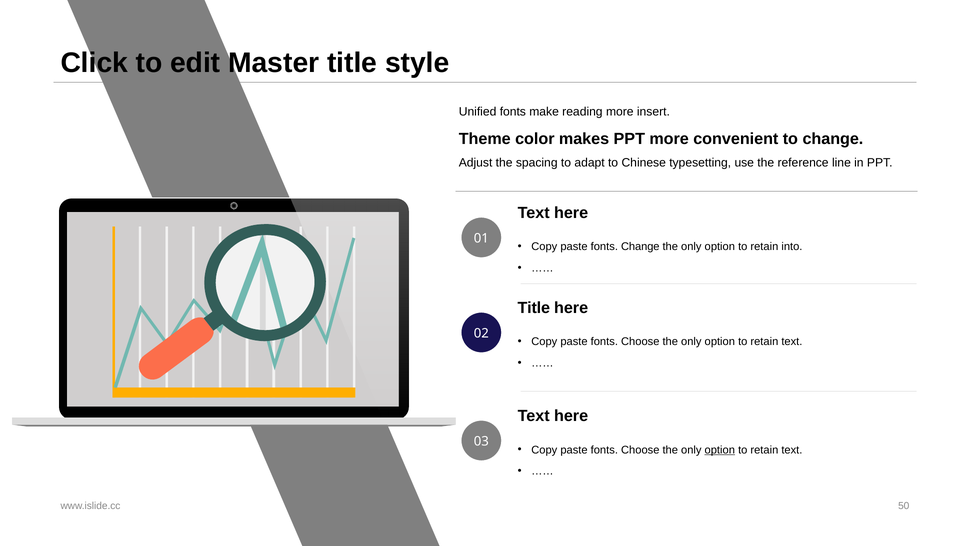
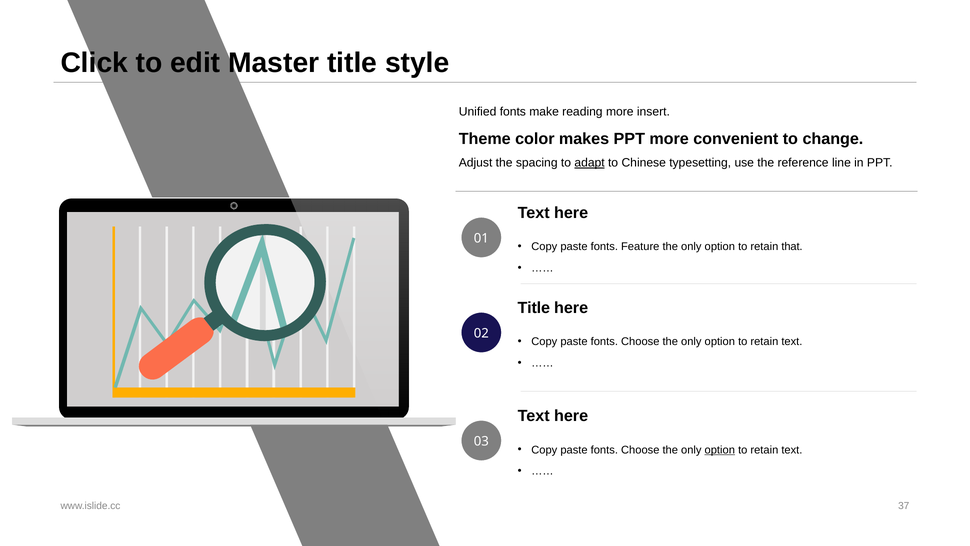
adapt underline: none -> present
fonts Change: Change -> Feature
into: into -> that
50: 50 -> 37
